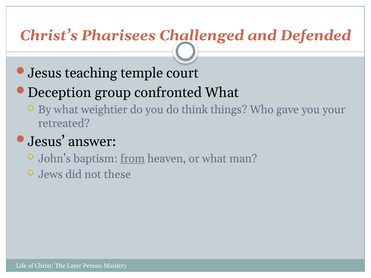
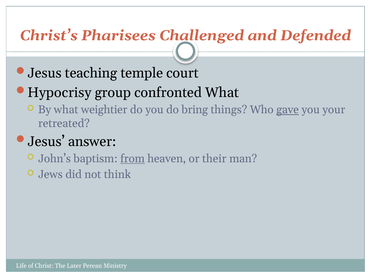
Deception: Deception -> Hypocrisy
think: think -> bring
gave underline: none -> present
or what: what -> their
these: these -> think
